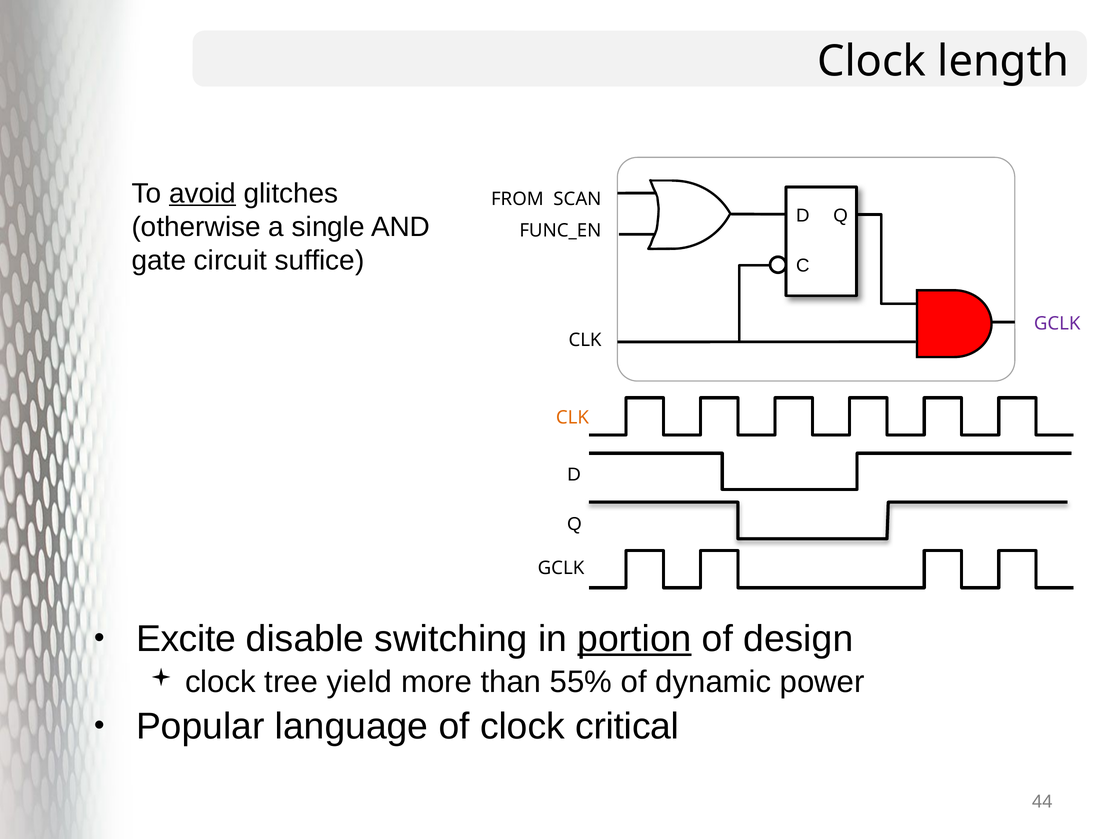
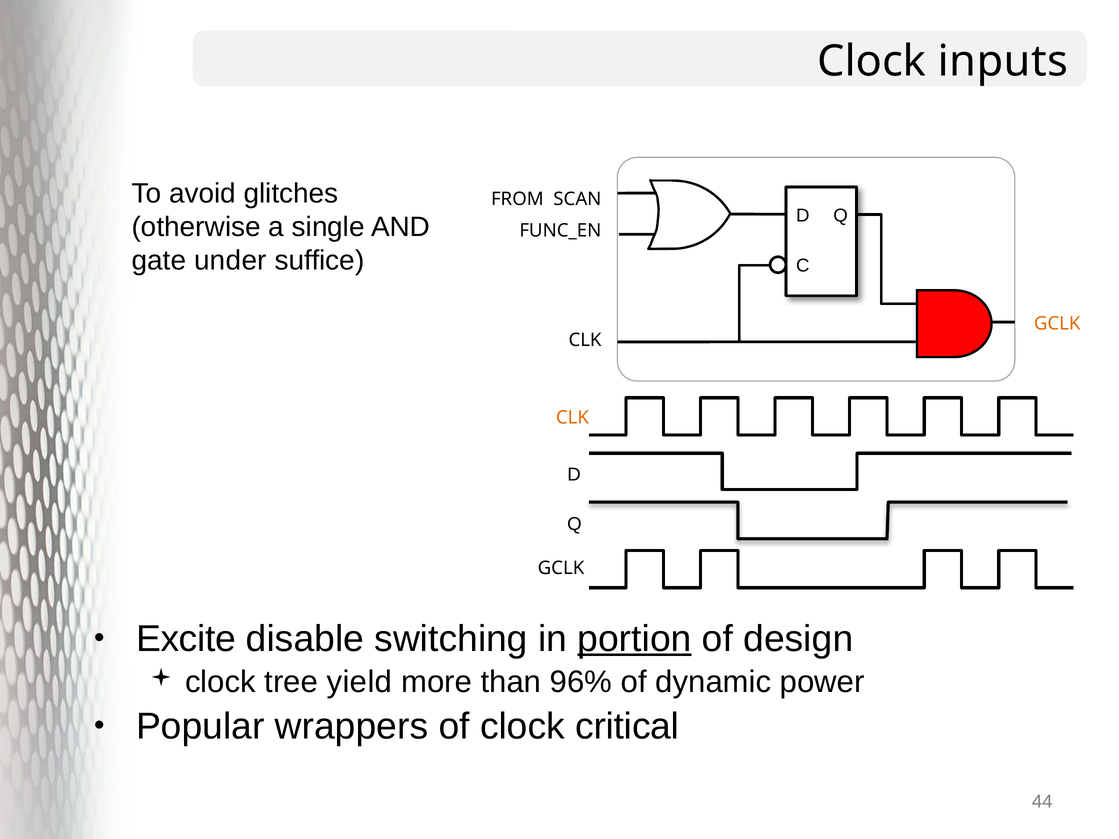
length: length -> inputs
avoid underline: present -> none
circuit: circuit -> under
GCLK at (1057, 324) colour: purple -> orange
55%: 55% -> 96%
language: language -> wrappers
